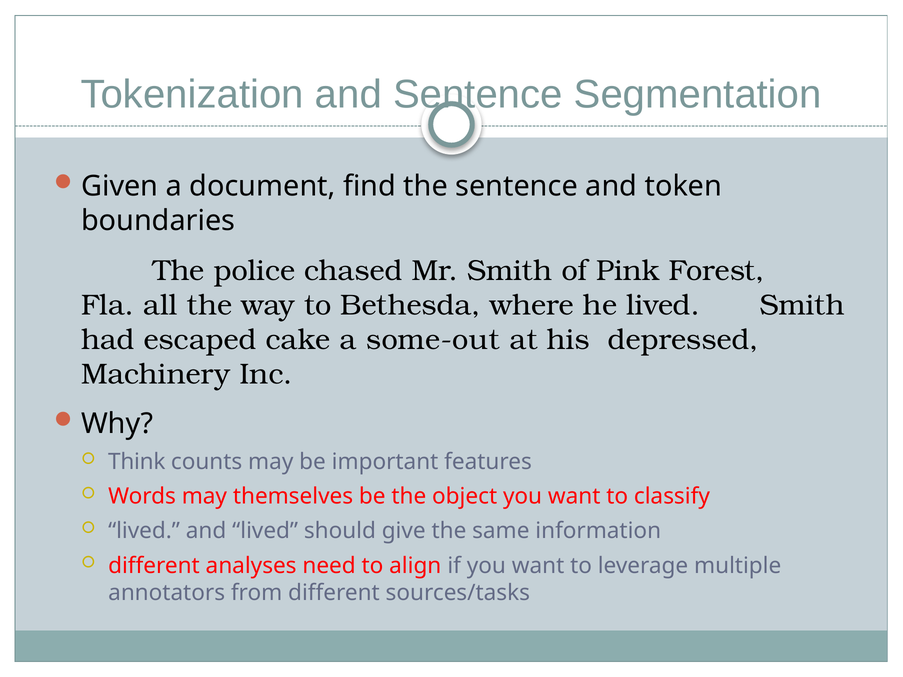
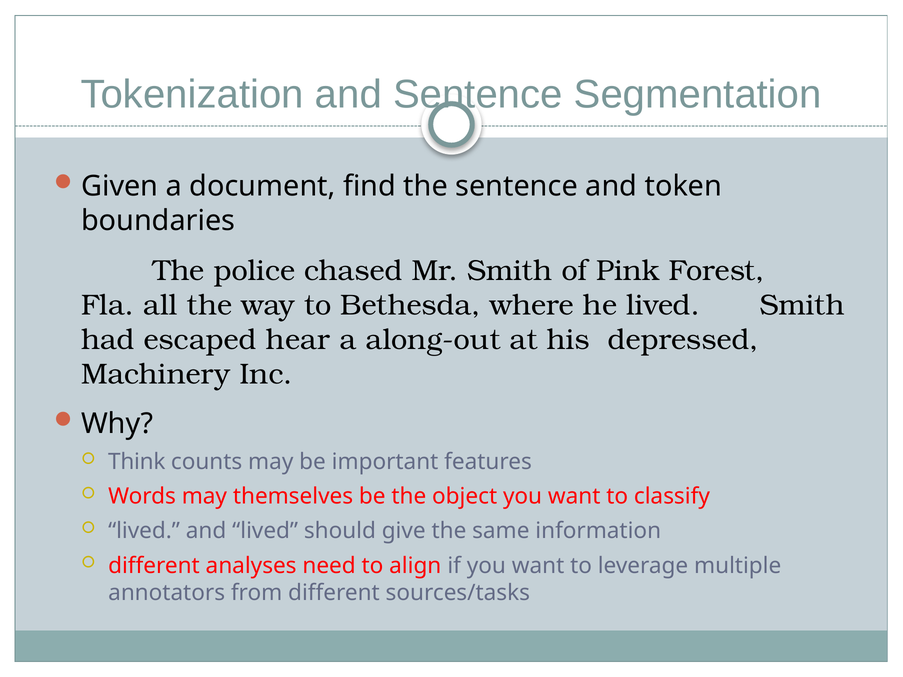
cake: cake -> hear
some-out: some-out -> along-out
